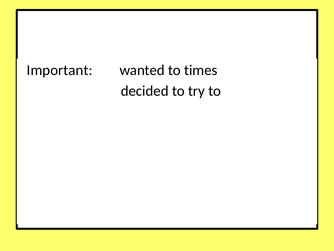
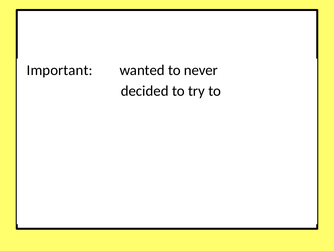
times: times -> never
